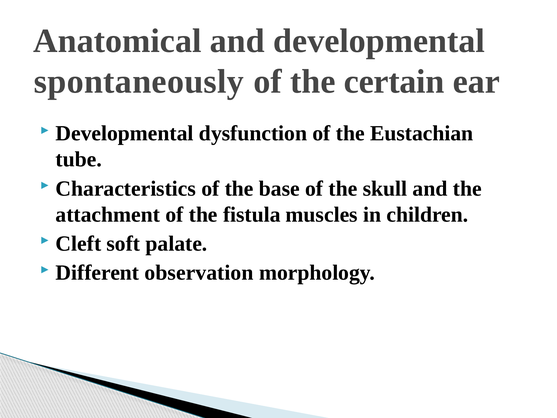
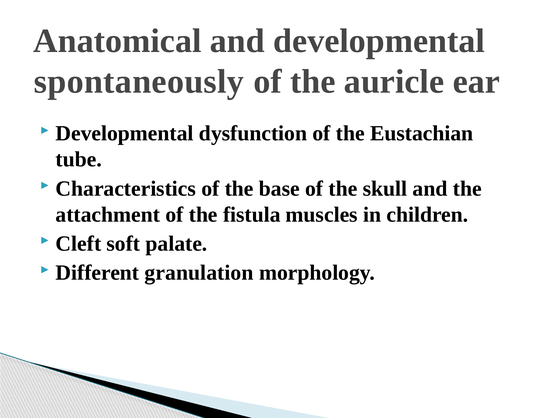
certain: certain -> auricle
observation: observation -> granulation
